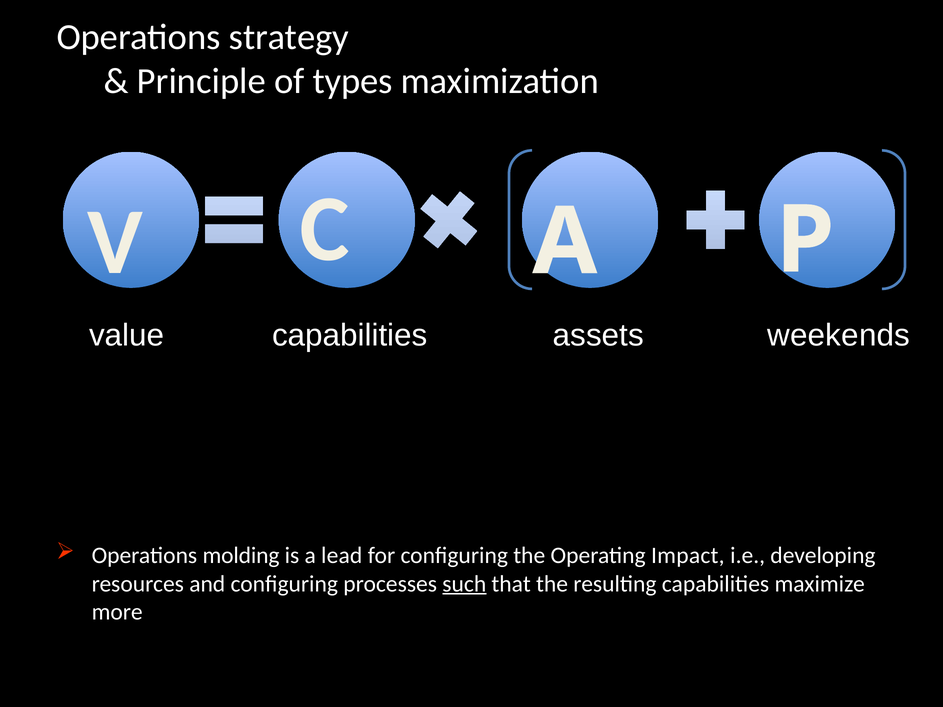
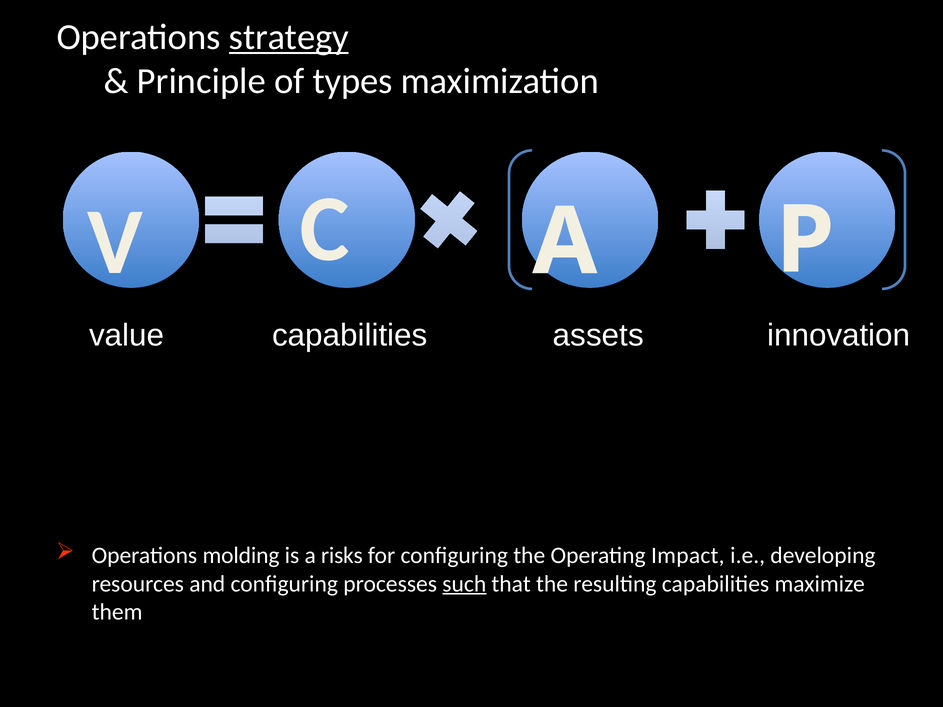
strategy underline: none -> present
weekends: weekends -> innovation
lead: lead -> risks
more: more -> them
